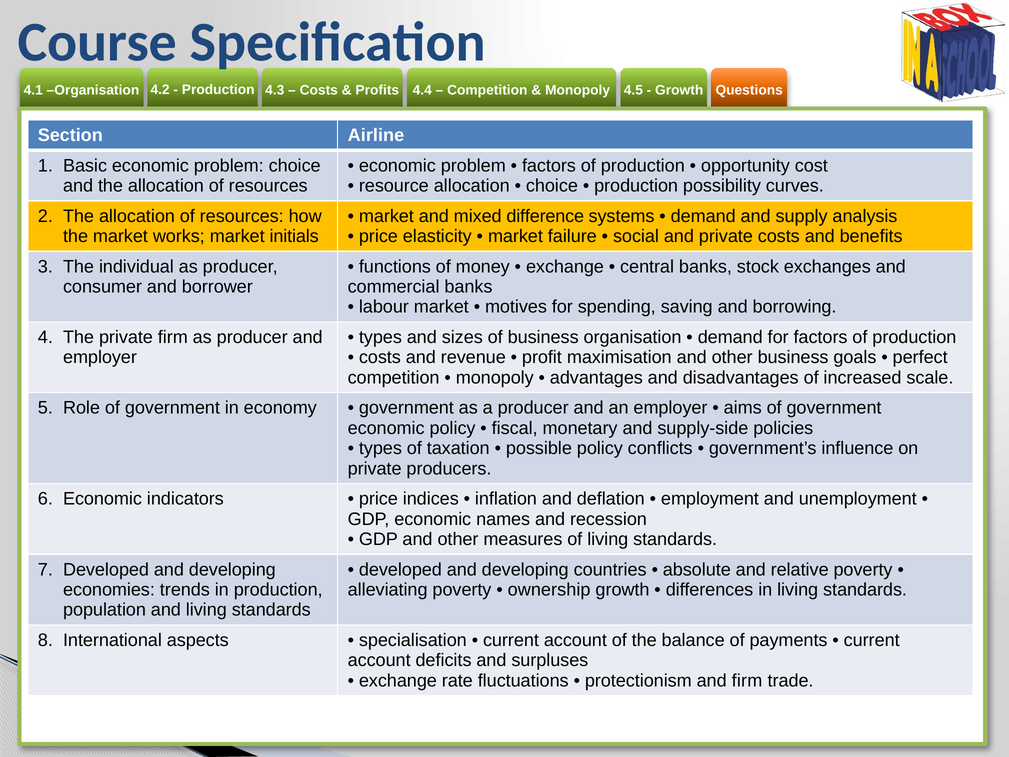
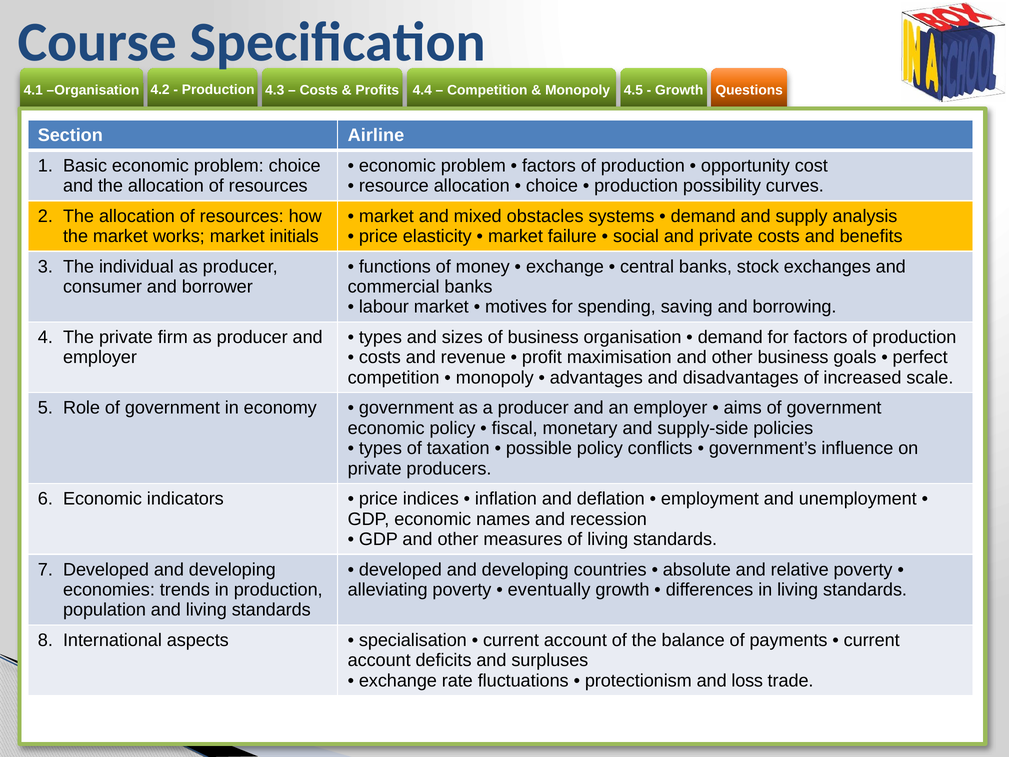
difference: difference -> obstacles
ownership: ownership -> eventually
and firm: firm -> loss
